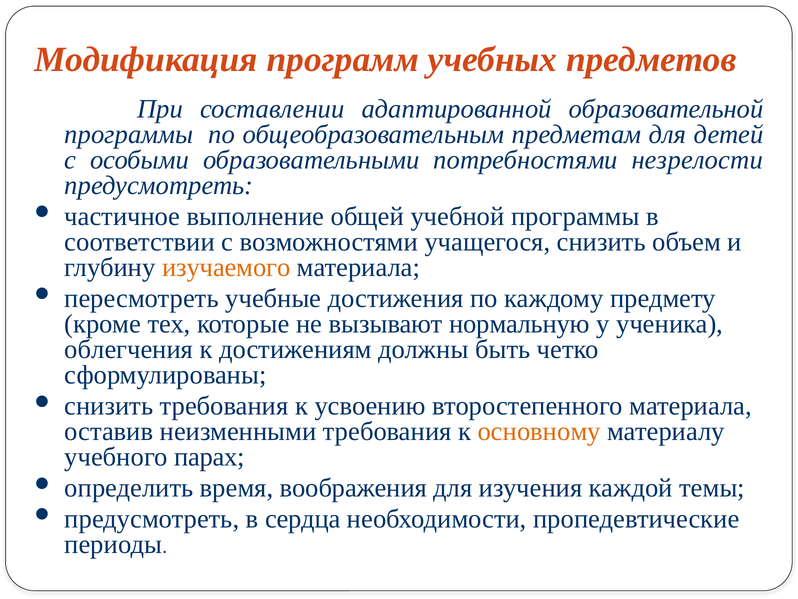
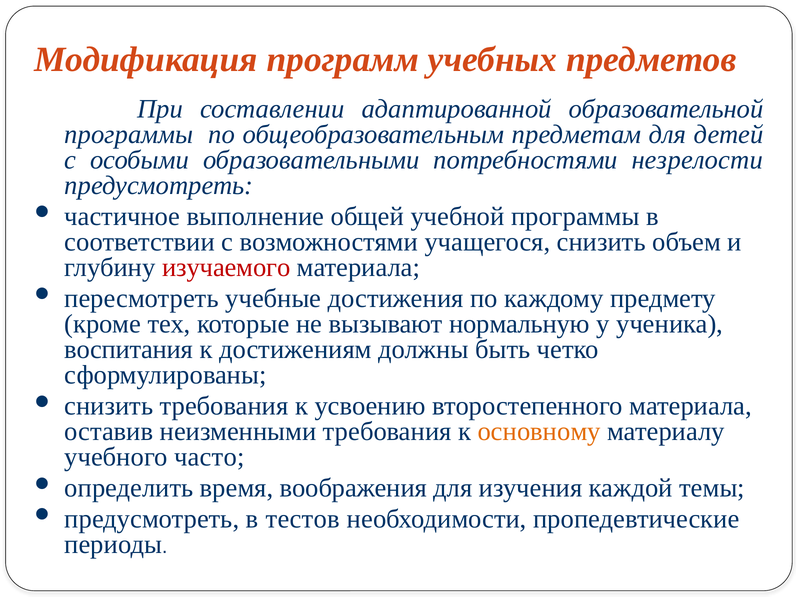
изучаемого colour: orange -> red
облегчения: облегчения -> воспитания
парах: парах -> часто
сердца: сердца -> тестов
